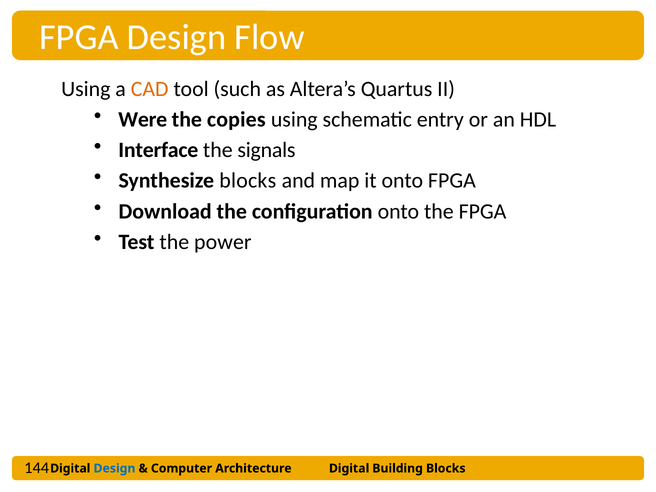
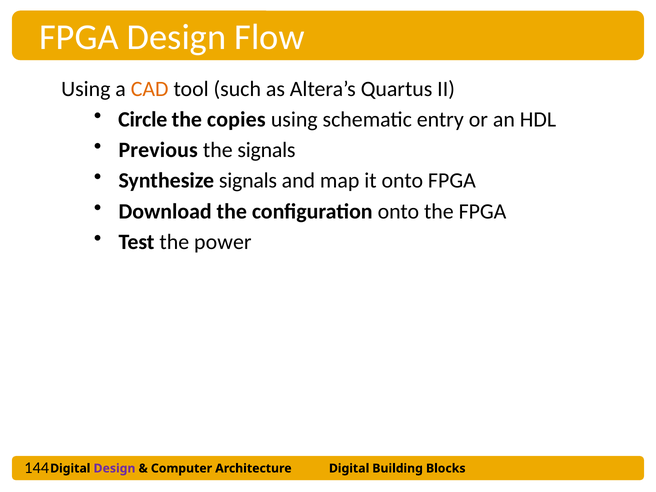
Were: Were -> Circle
Interface: Interface -> Previous
Synthesize blocks: blocks -> signals
Design at (114, 468) colour: blue -> purple
